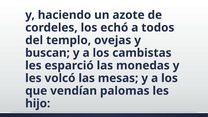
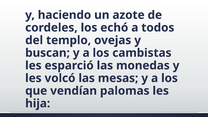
hijo: hijo -> hija
